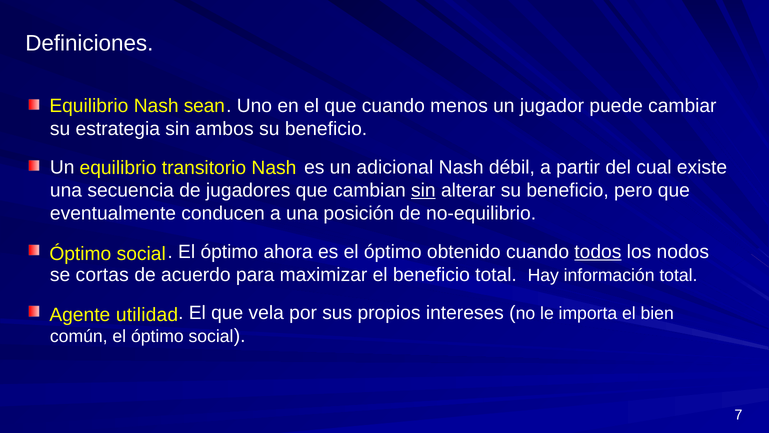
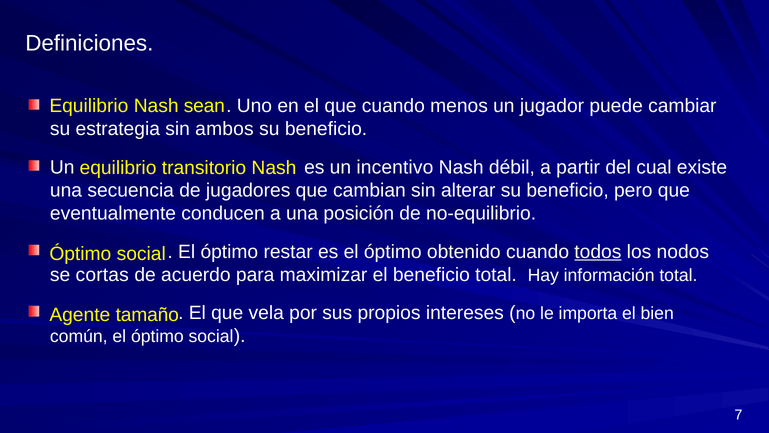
adicional: adicional -> incentivo
sin at (423, 190) underline: present -> none
ahora: ahora -> restar
utilidad: utilidad -> tamaño
